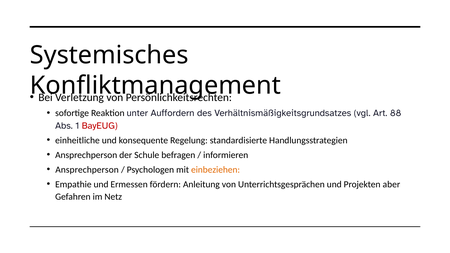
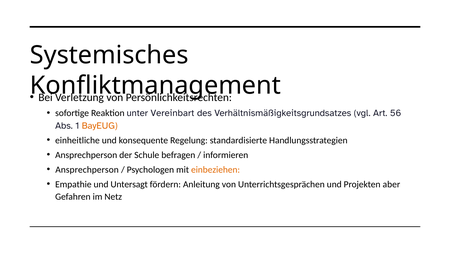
Auffordern: Auffordern -> Vereinbart
88: 88 -> 56
BayEUG colour: red -> orange
Ermessen: Ermessen -> Untersagt
